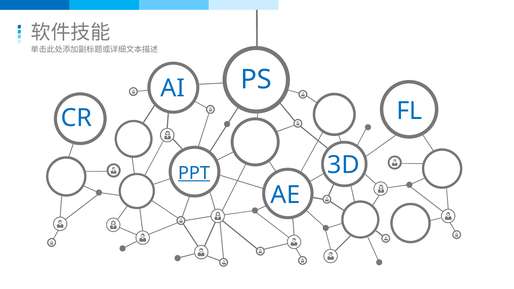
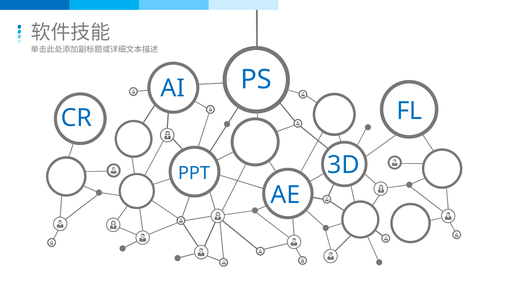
PPT underline: present -> none
